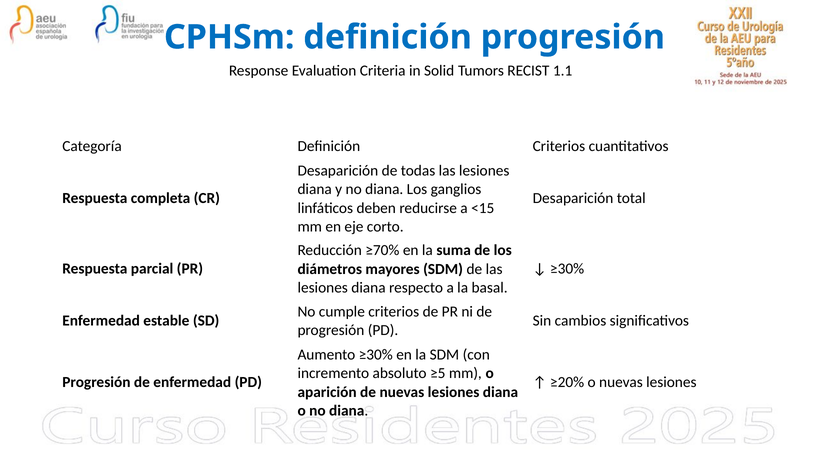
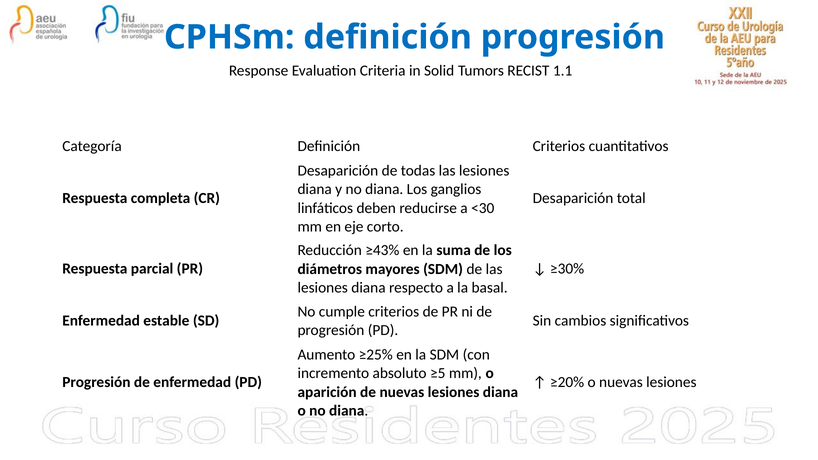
<15: <15 -> <30
≥70%: ≥70% -> ≥43%
Aumento ≥30%: ≥30% -> ≥25%
